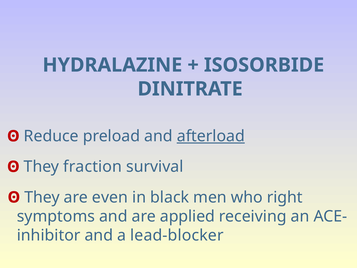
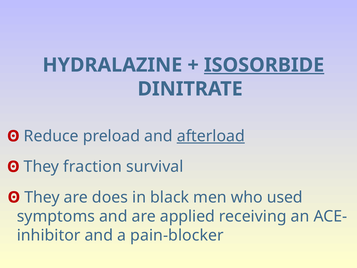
ISOSORBIDE underline: none -> present
even: even -> does
right: right -> used
lead-blocker: lead-blocker -> pain-blocker
